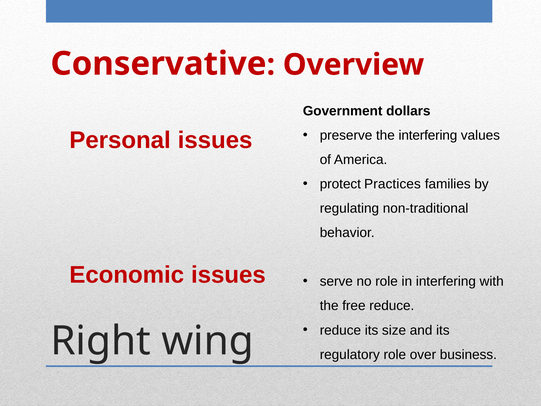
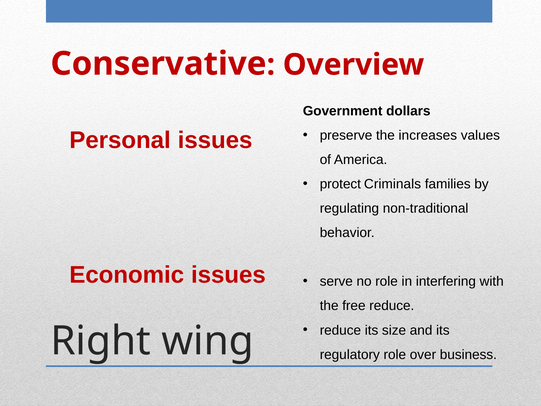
the interfering: interfering -> increases
Practices: Practices -> Criminals
